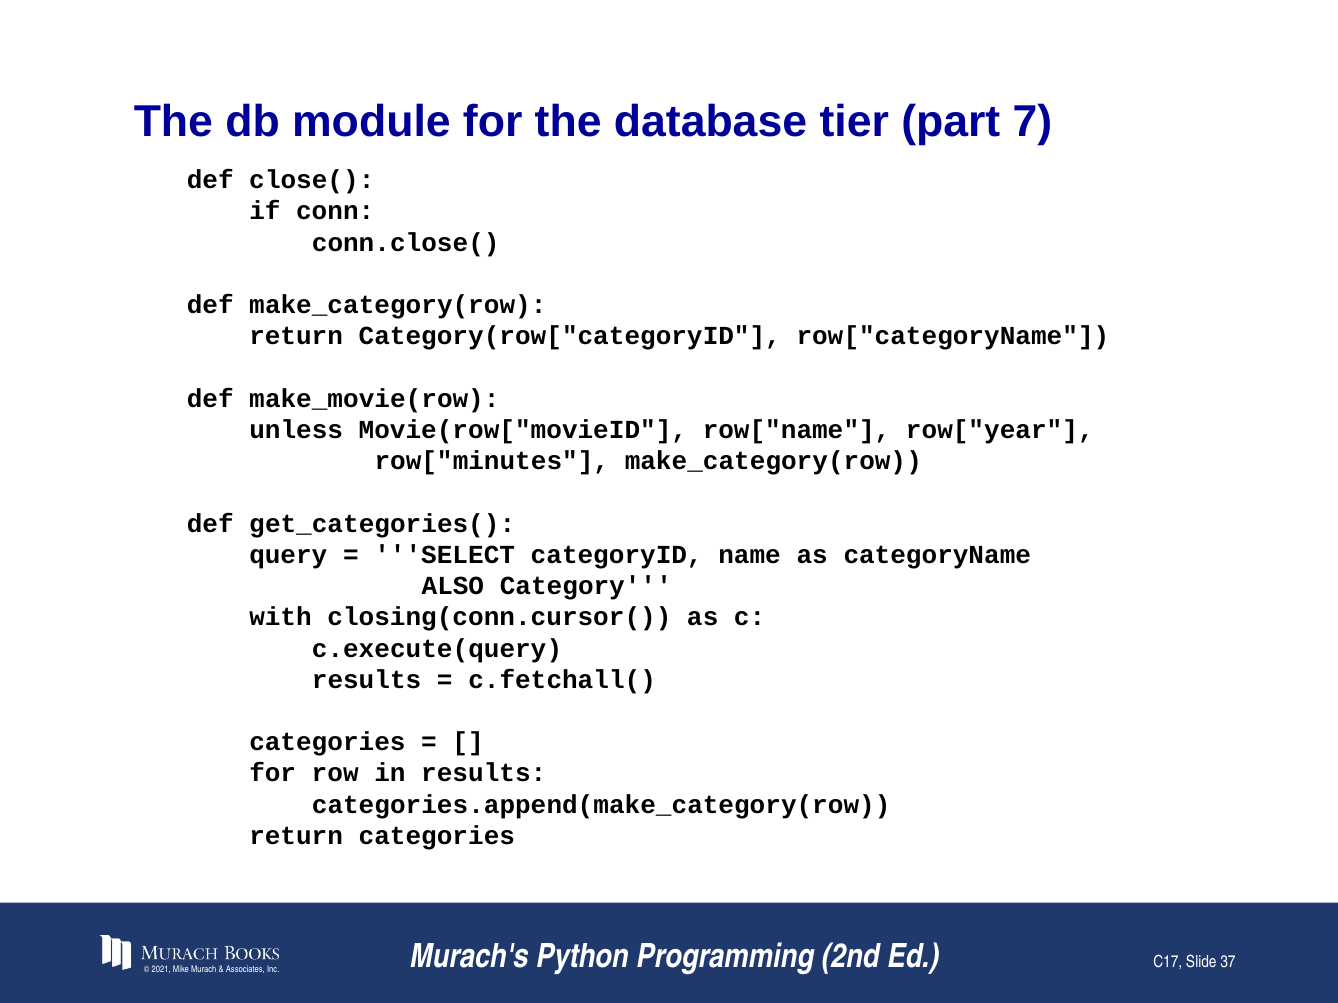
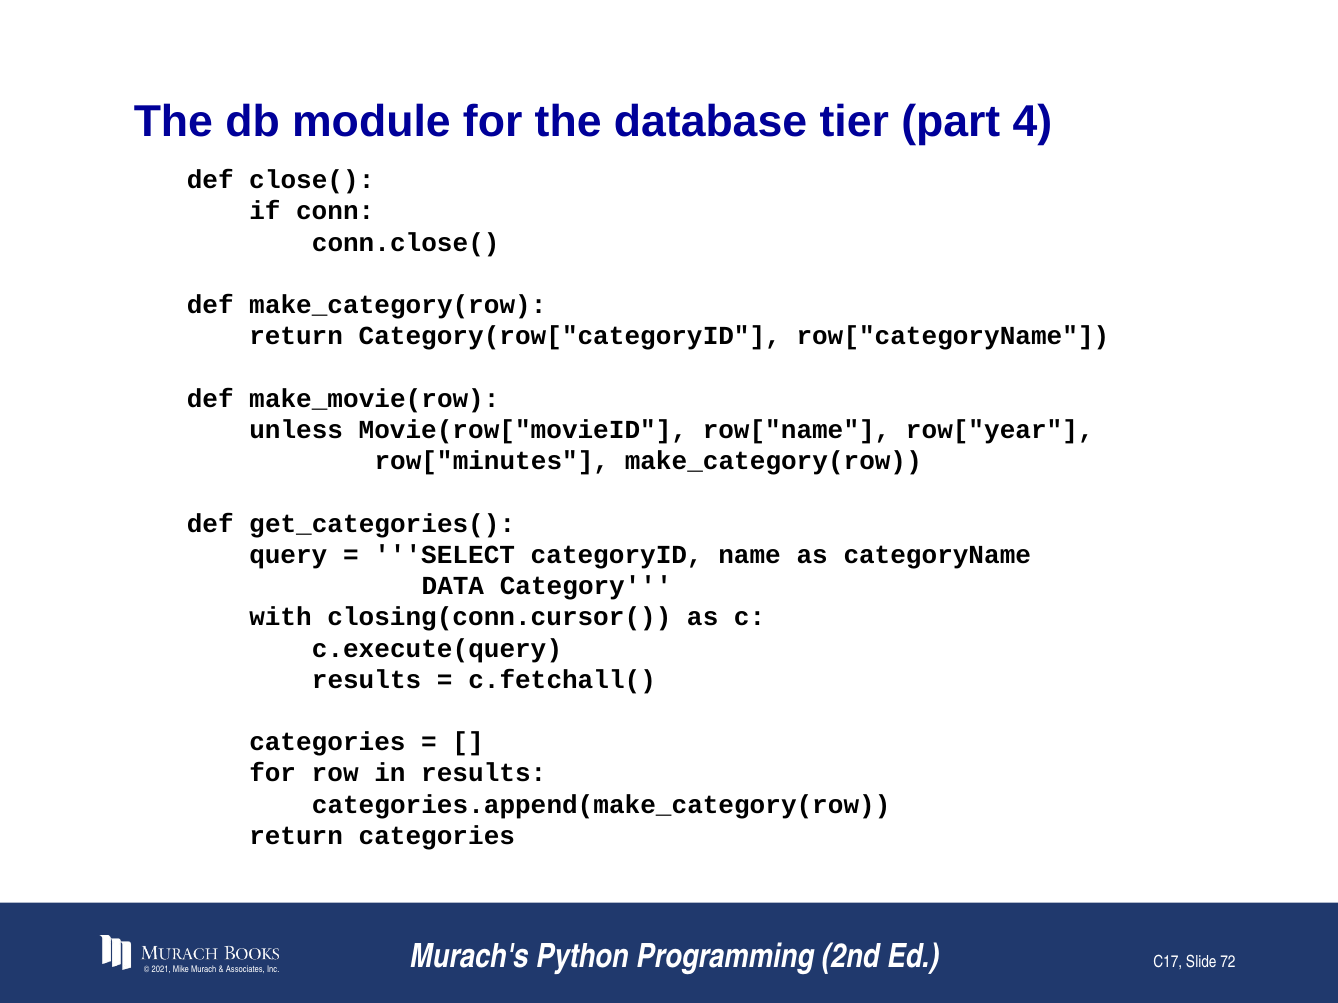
7: 7 -> 4
ALSO: ALSO -> DATA
37: 37 -> 72
